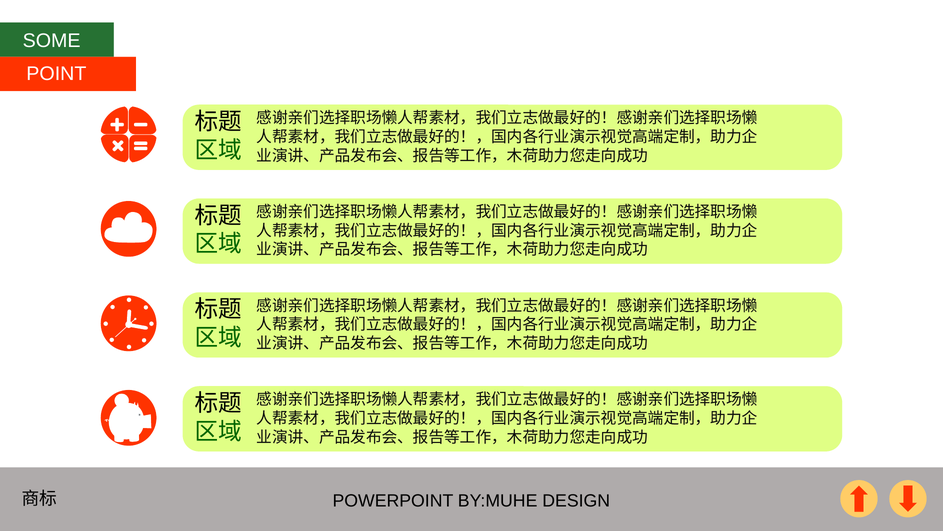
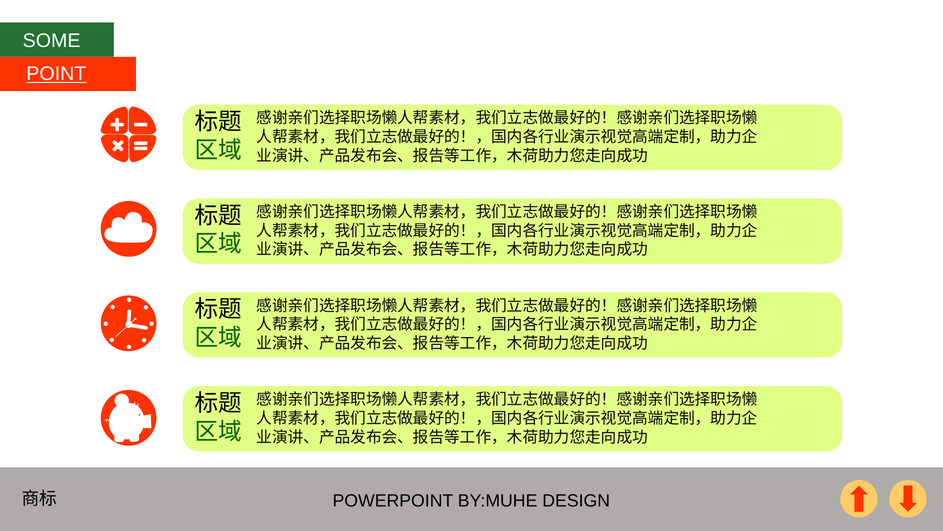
POINT underline: none -> present
